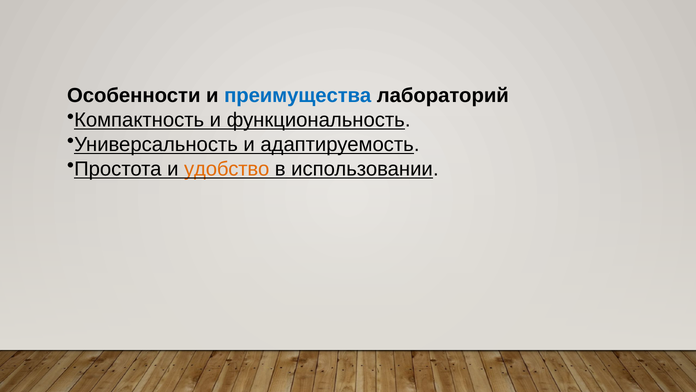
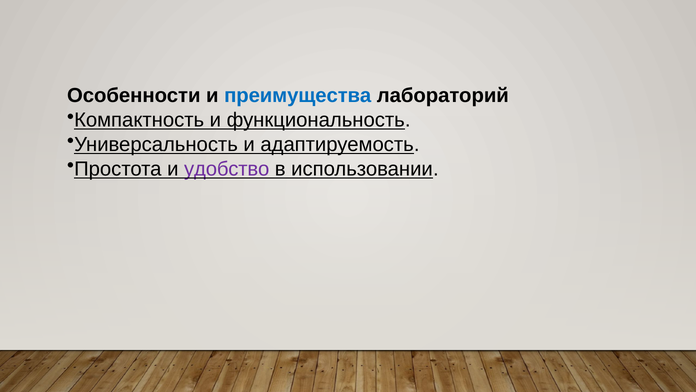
удобство colour: orange -> purple
